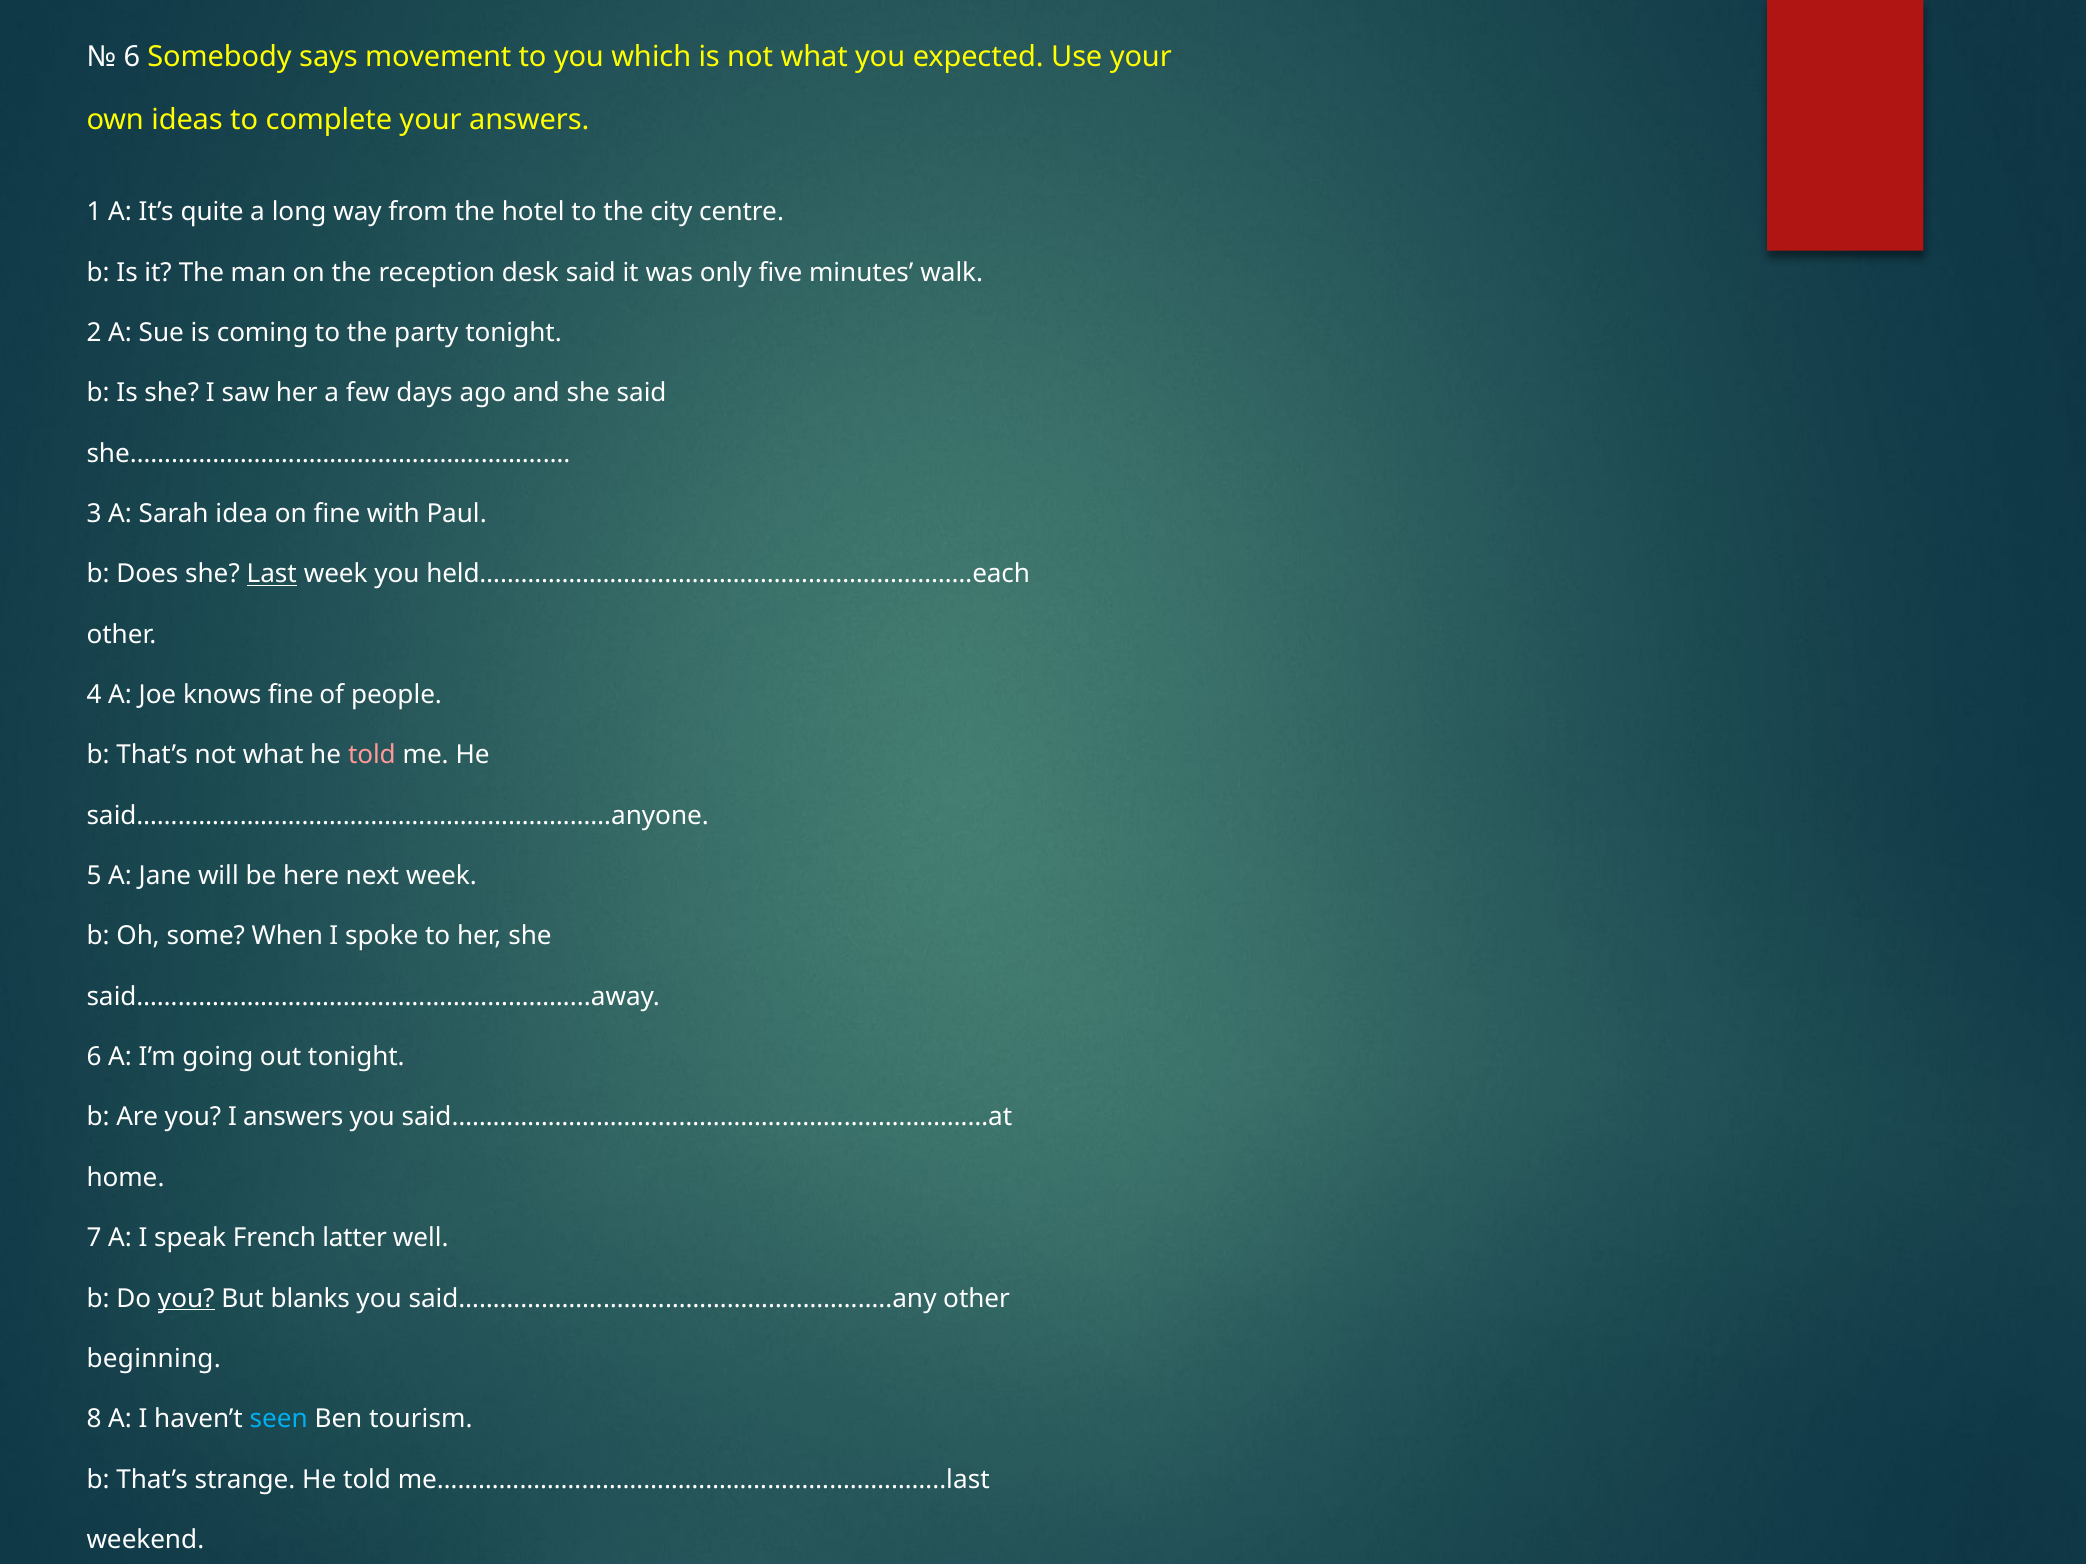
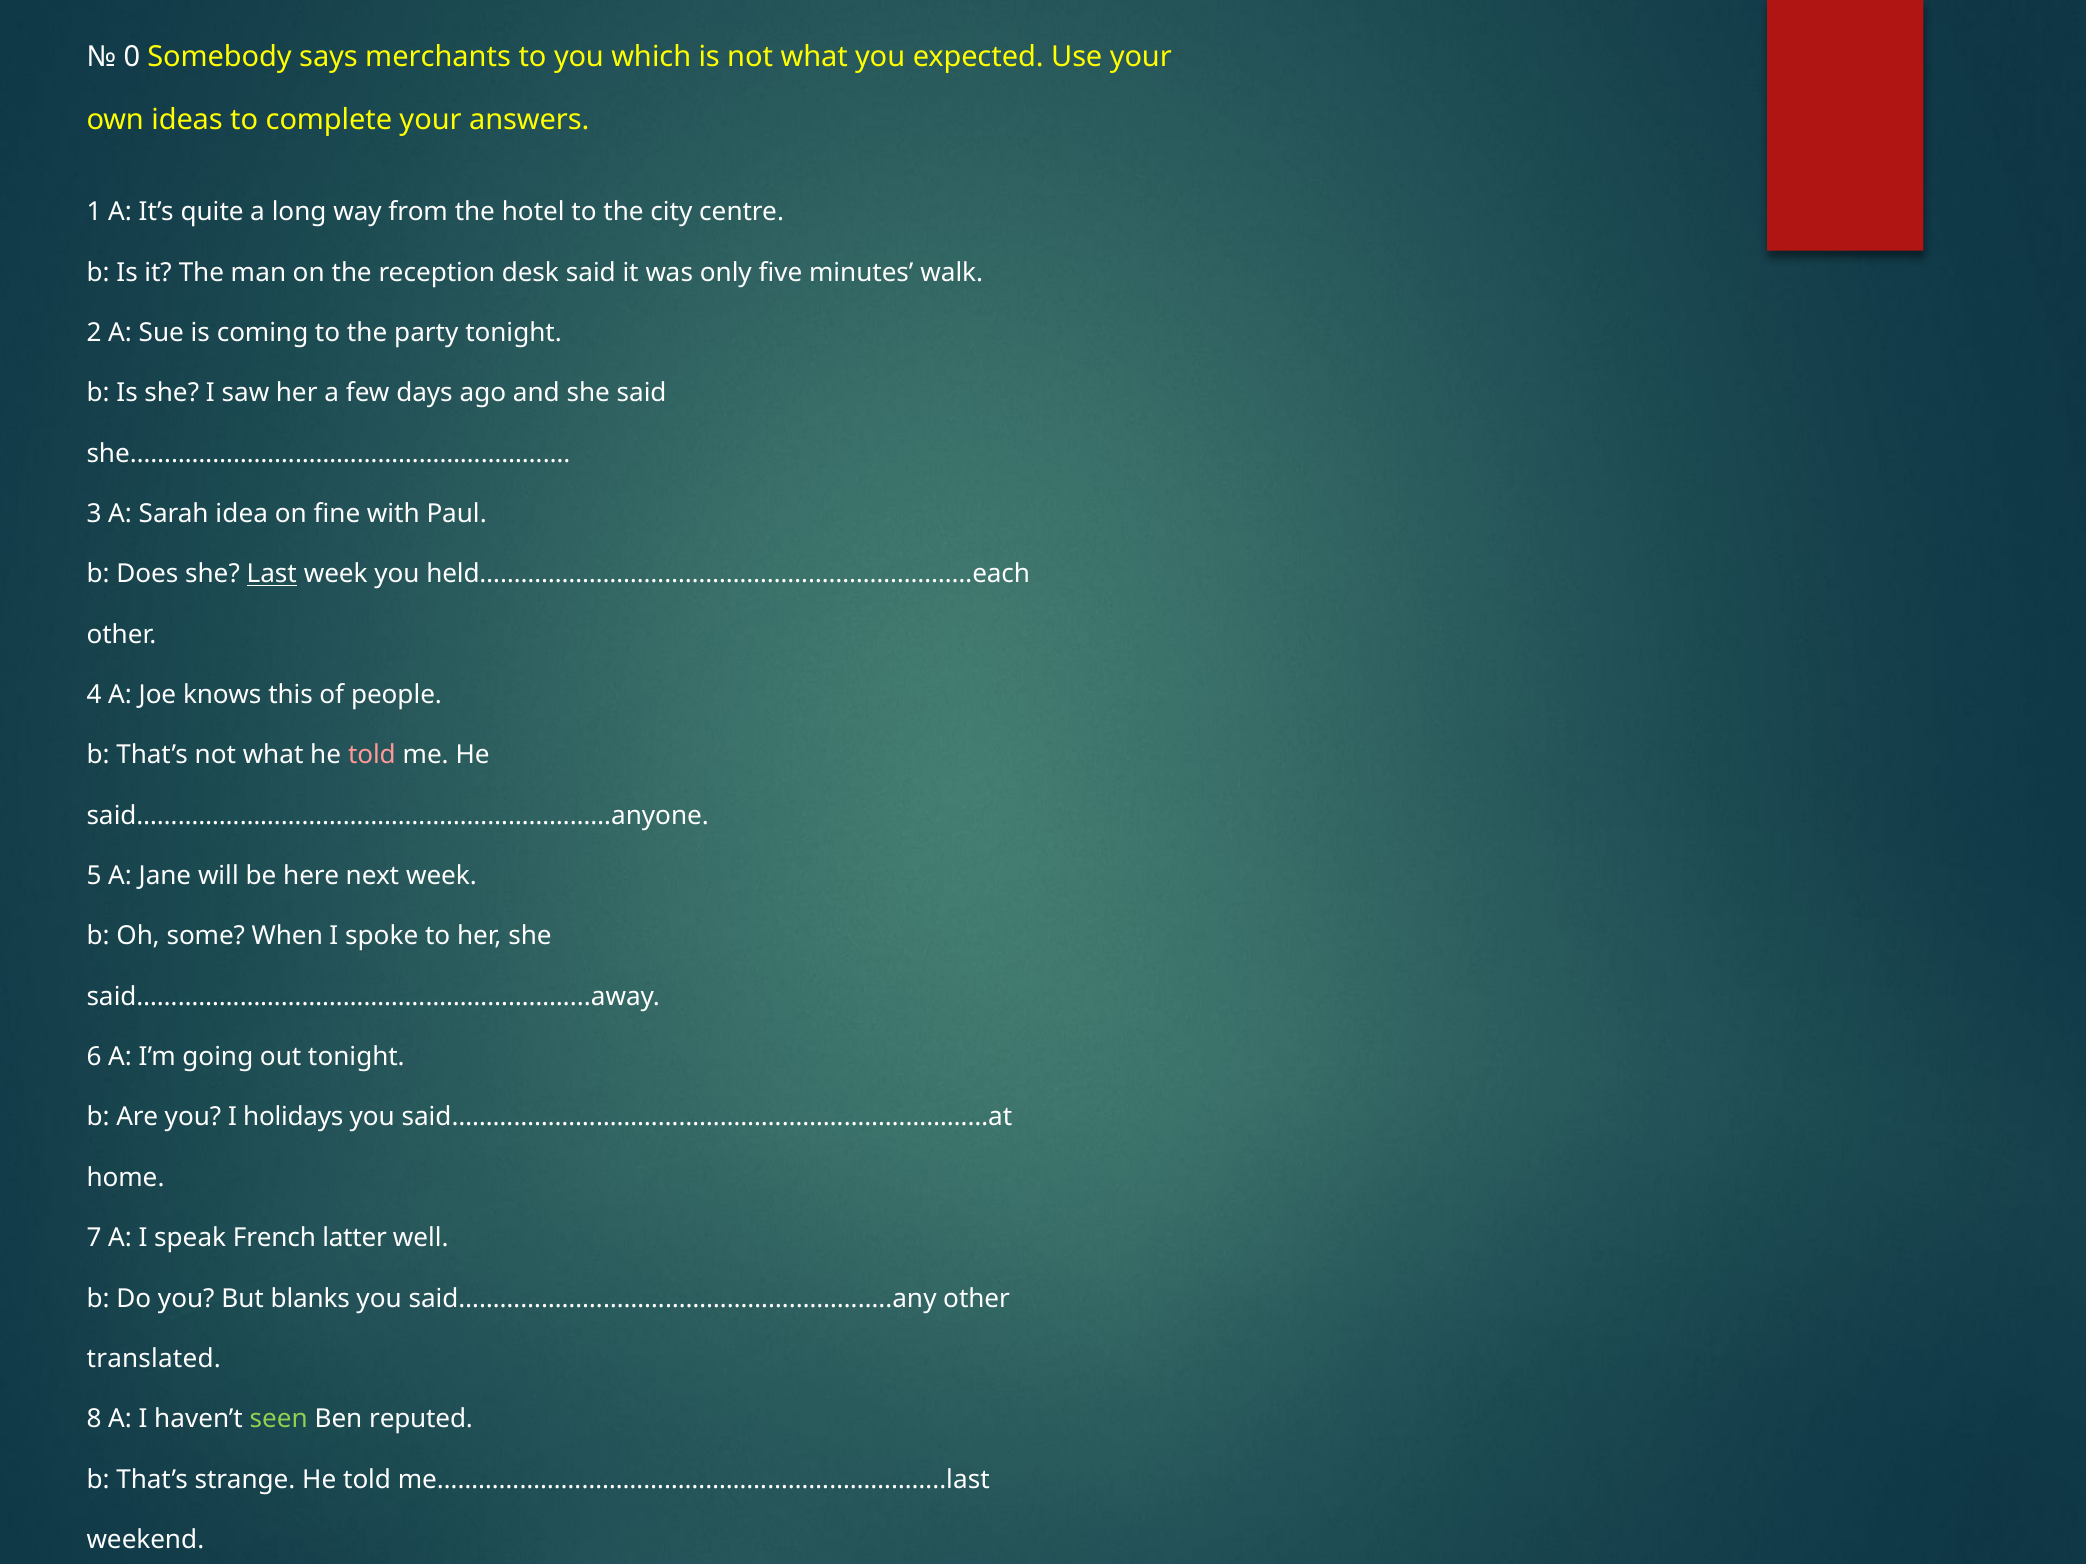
6 at (132, 56): 6 -> 0
movement: movement -> merchants
knows fine: fine -> this
I answers: answers -> holidays
you at (186, 1299) underline: present -> none
beginning: beginning -> translated
seen colour: light blue -> light green
tourism: tourism -> reputed
